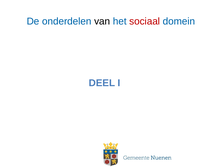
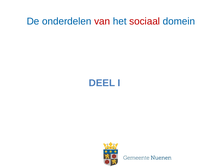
van colour: black -> red
